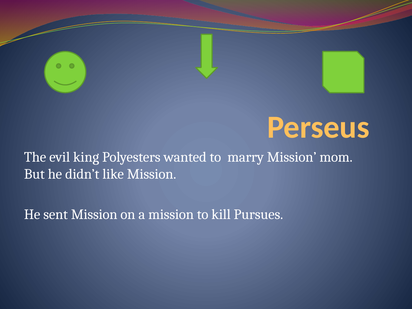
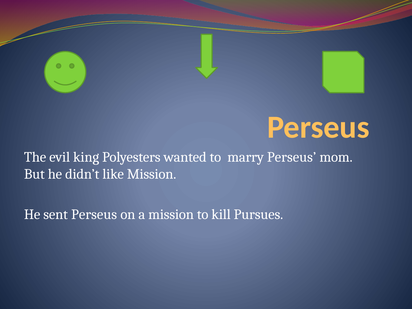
marry Mission: Mission -> Perseus
sent Mission: Mission -> Perseus
